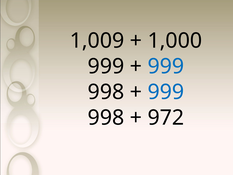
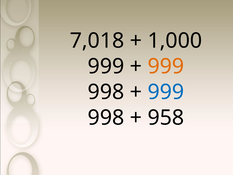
1,009: 1,009 -> 7,018
999 at (166, 66) colour: blue -> orange
972: 972 -> 958
